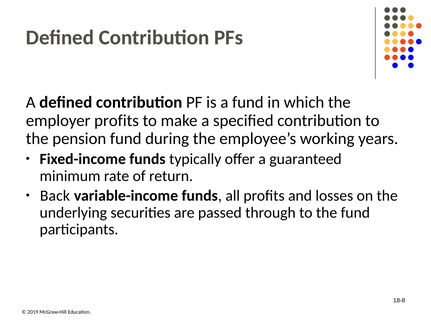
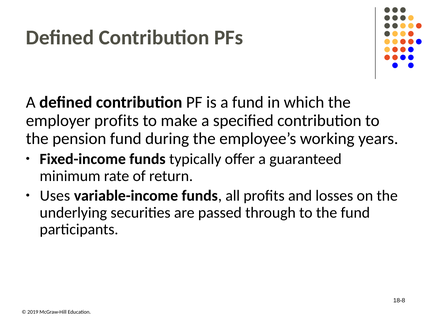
Back: Back -> Uses
